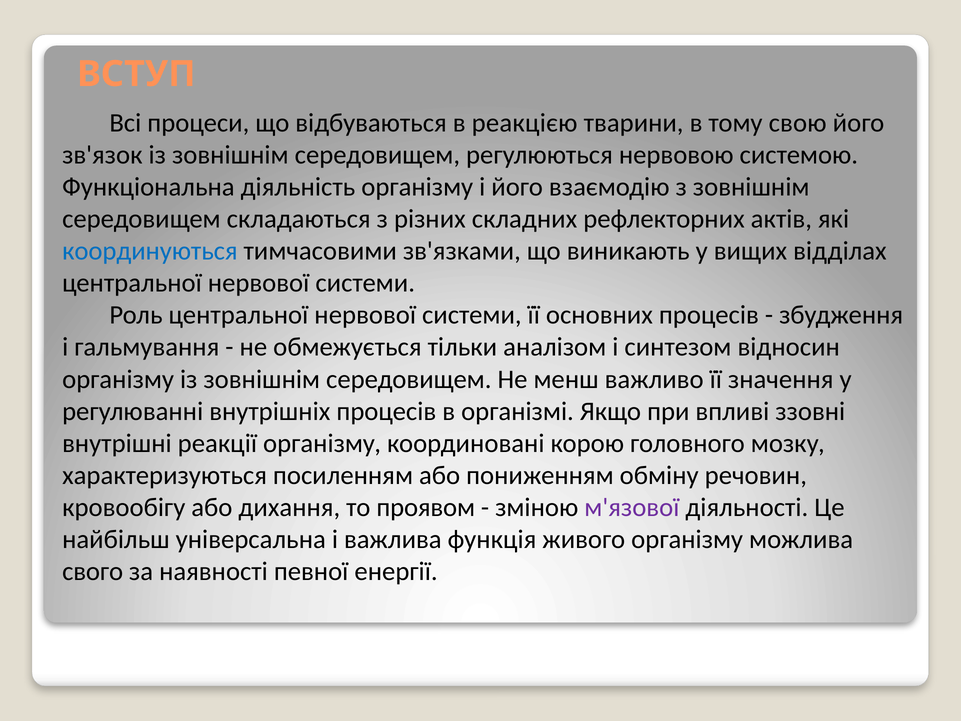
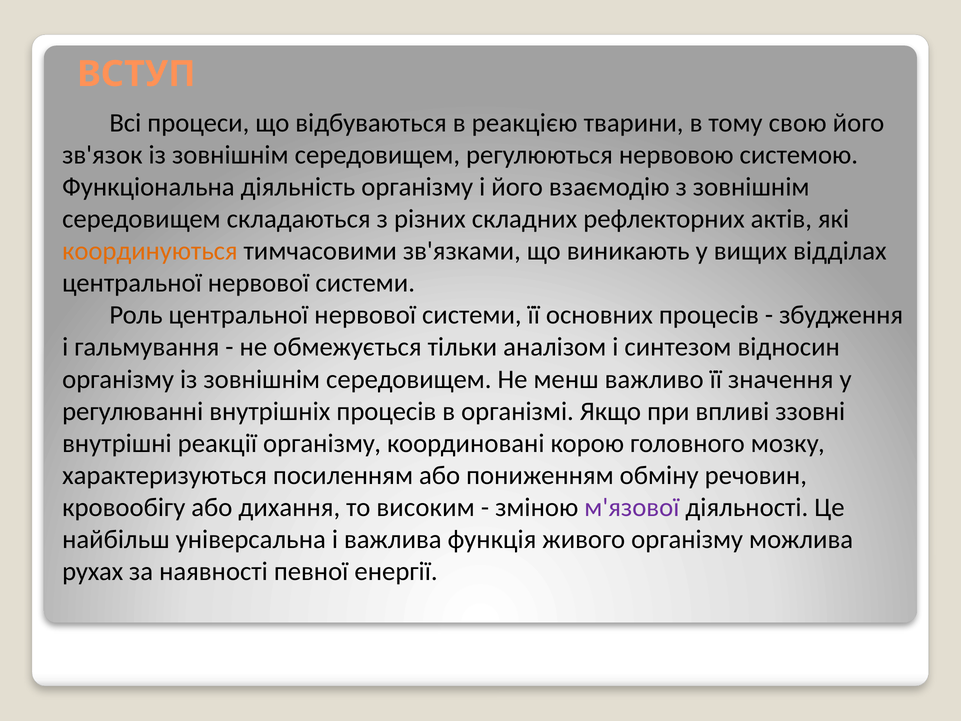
координуються colour: blue -> orange
проявом: проявом -> високим
свого: свого -> рухах
